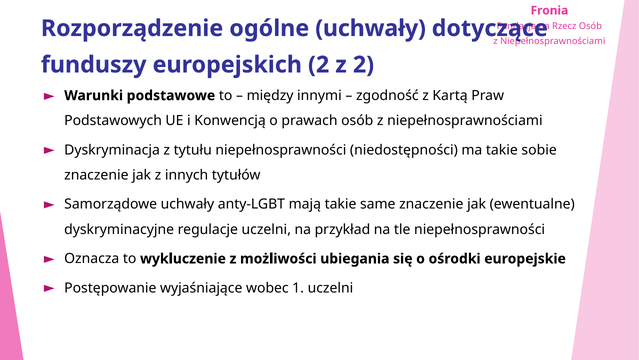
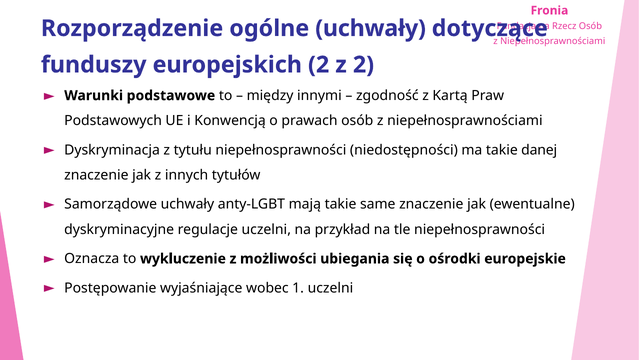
sobie: sobie -> danej
